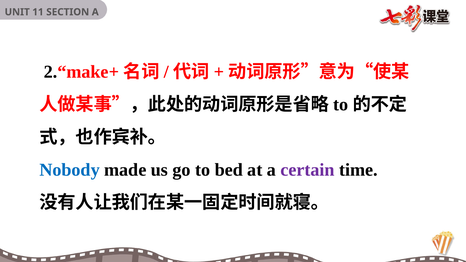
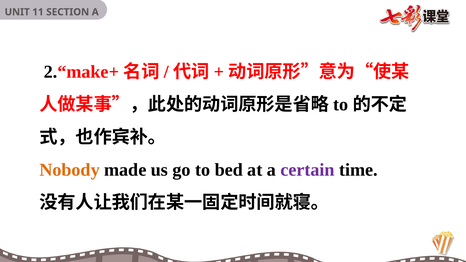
Nobody colour: blue -> orange
